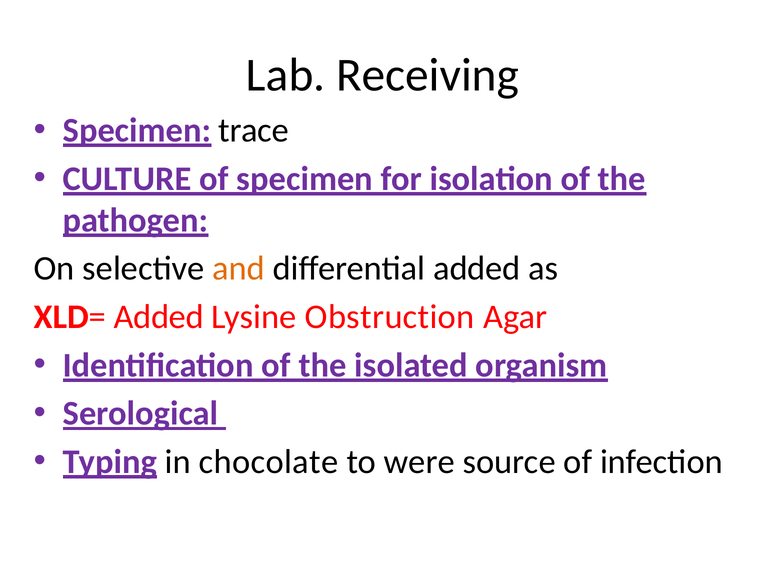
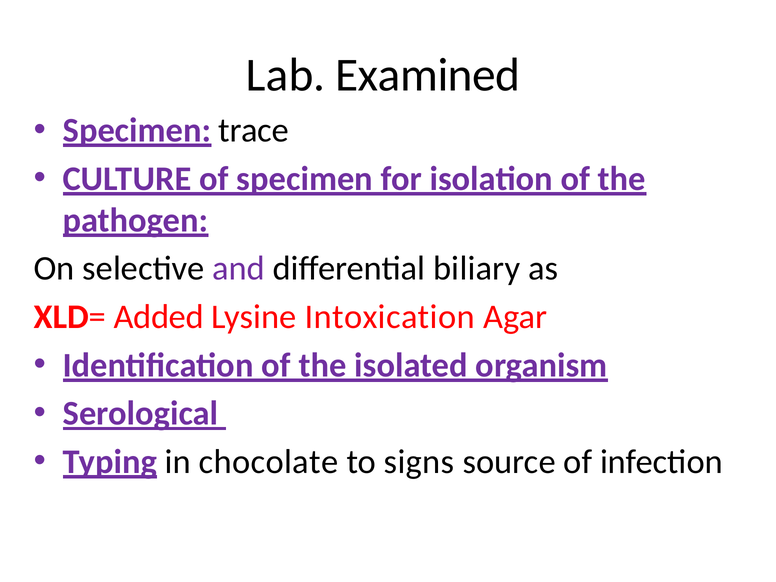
Receiving: Receiving -> Examined
and colour: orange -> purple
differential added: added -> biliary
Obstruction: Obstruction -> Intoxication
were: were -> signs
